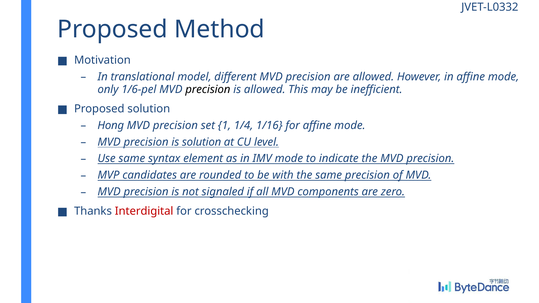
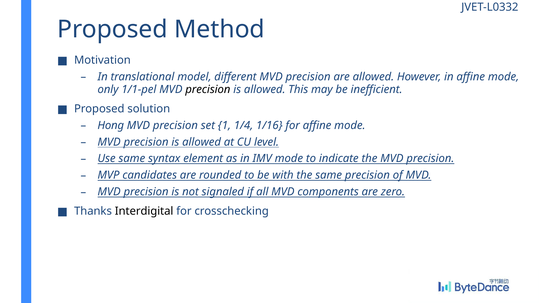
1/6-pel: 1/6-pel -> 1/1-pel
solution at (202, 142): solution -> allowed
Interdigital colour: red -> black
